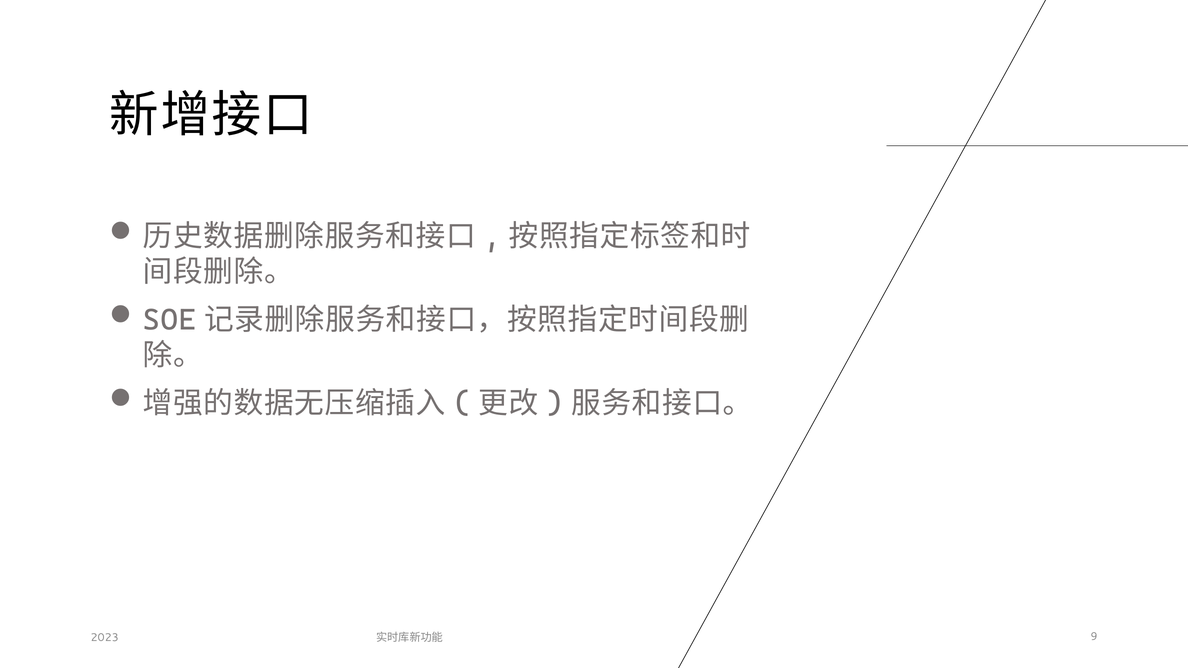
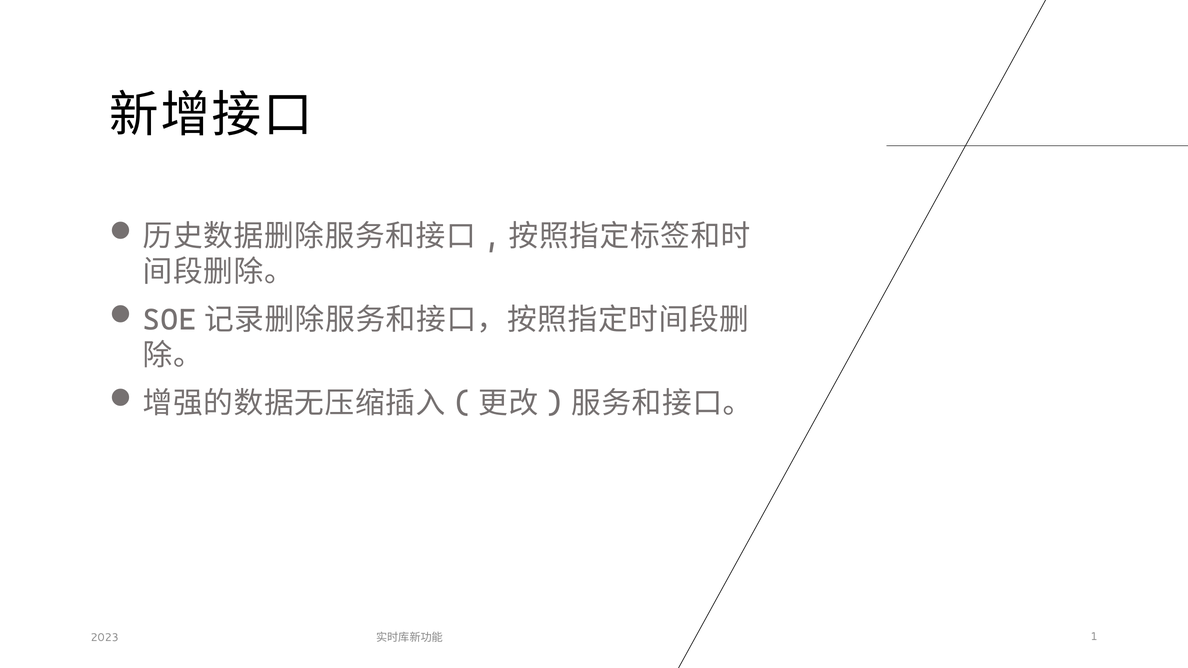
9: 9 -> 1
